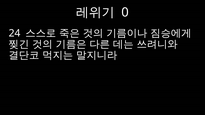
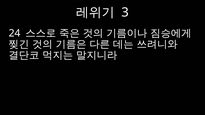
0: 0 -> 3
